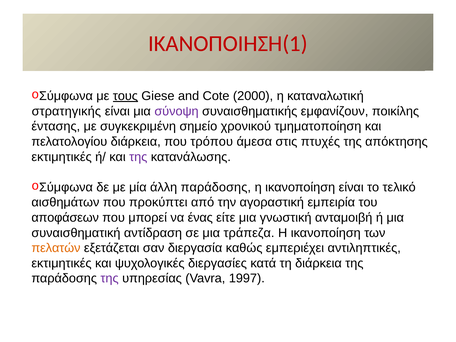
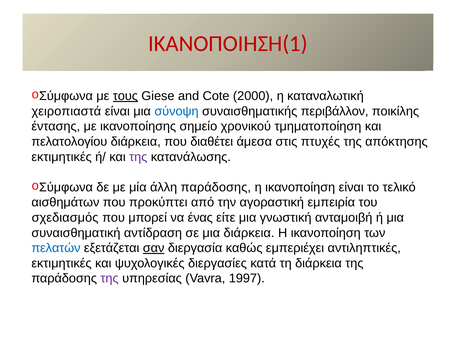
στρατηγικής: στρατηγικής -> χειροπιαστά
σύνοψη colour: purple -> blue
εμφανίζουν: εμφανίζουν -> περιβάλλον
συγκεκριμένη: συγκεκριμένη -> ικανοποίησης
τρόπου: τρόπου -> διαθέτει
αποφάσεων: αποφάσεων -> σχεδιασμός
μια τράπεζα: τράπεζα -> διάρκεια
πελατών colour: orange -> blue
σαν underline: none -> present
